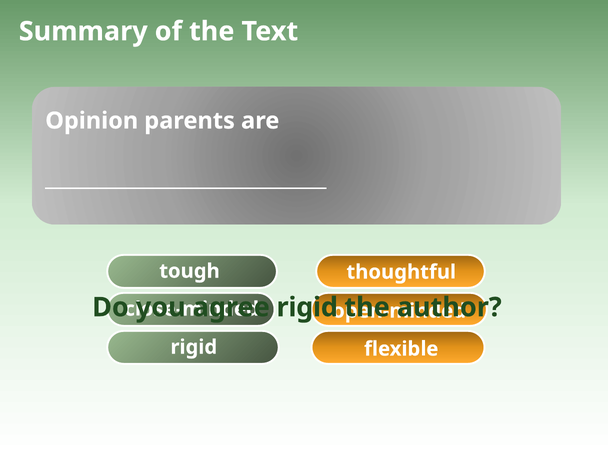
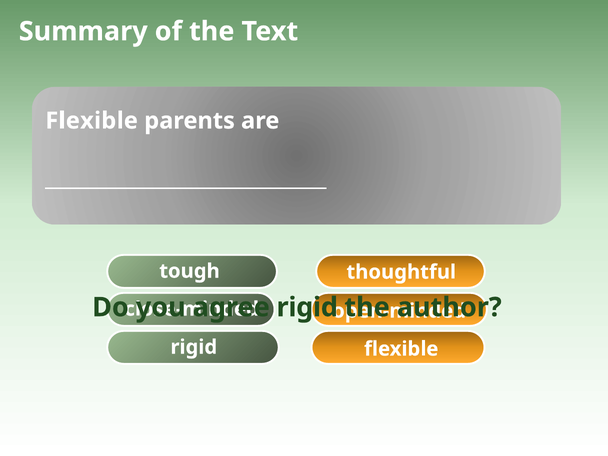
Opinion at (92, 121): Opinion -> Flexible
